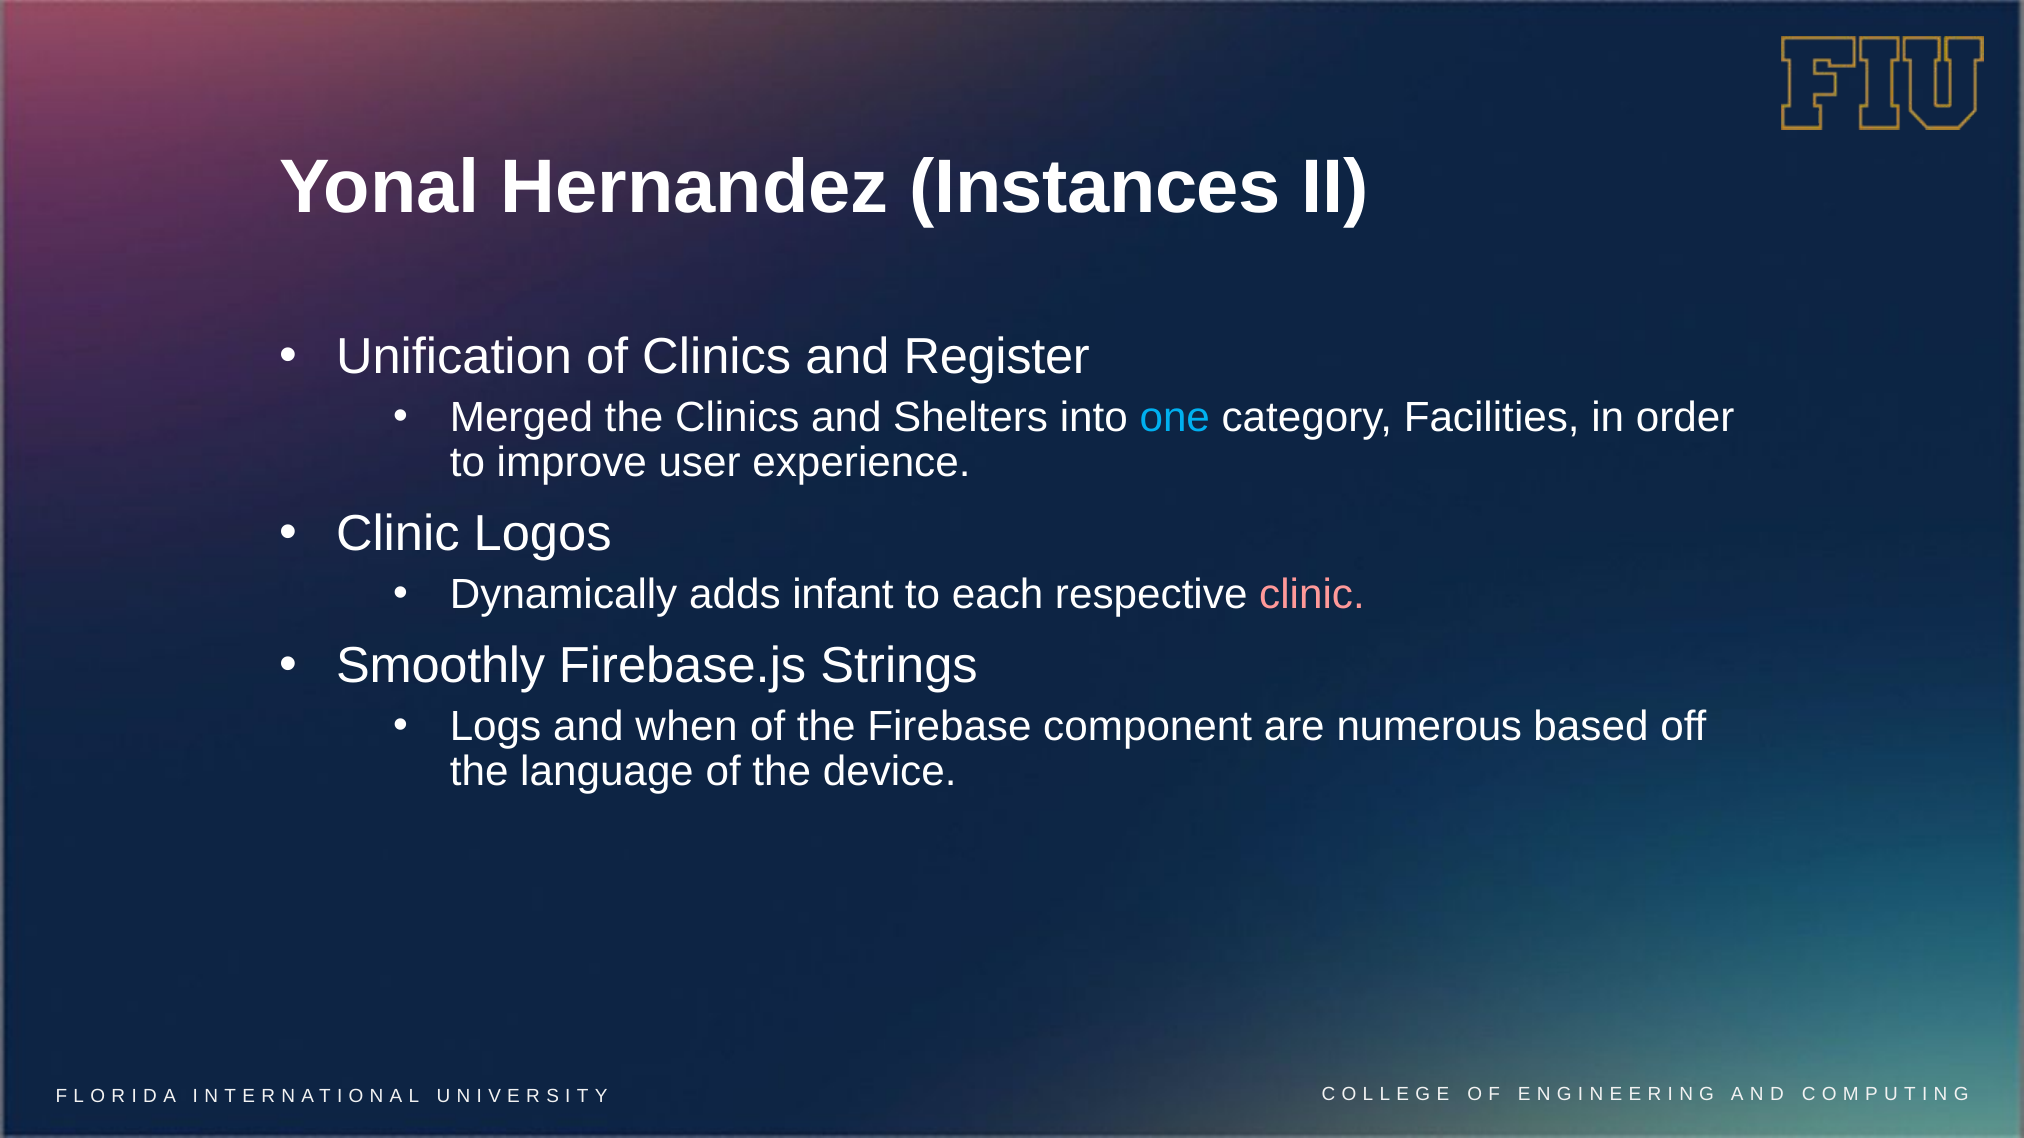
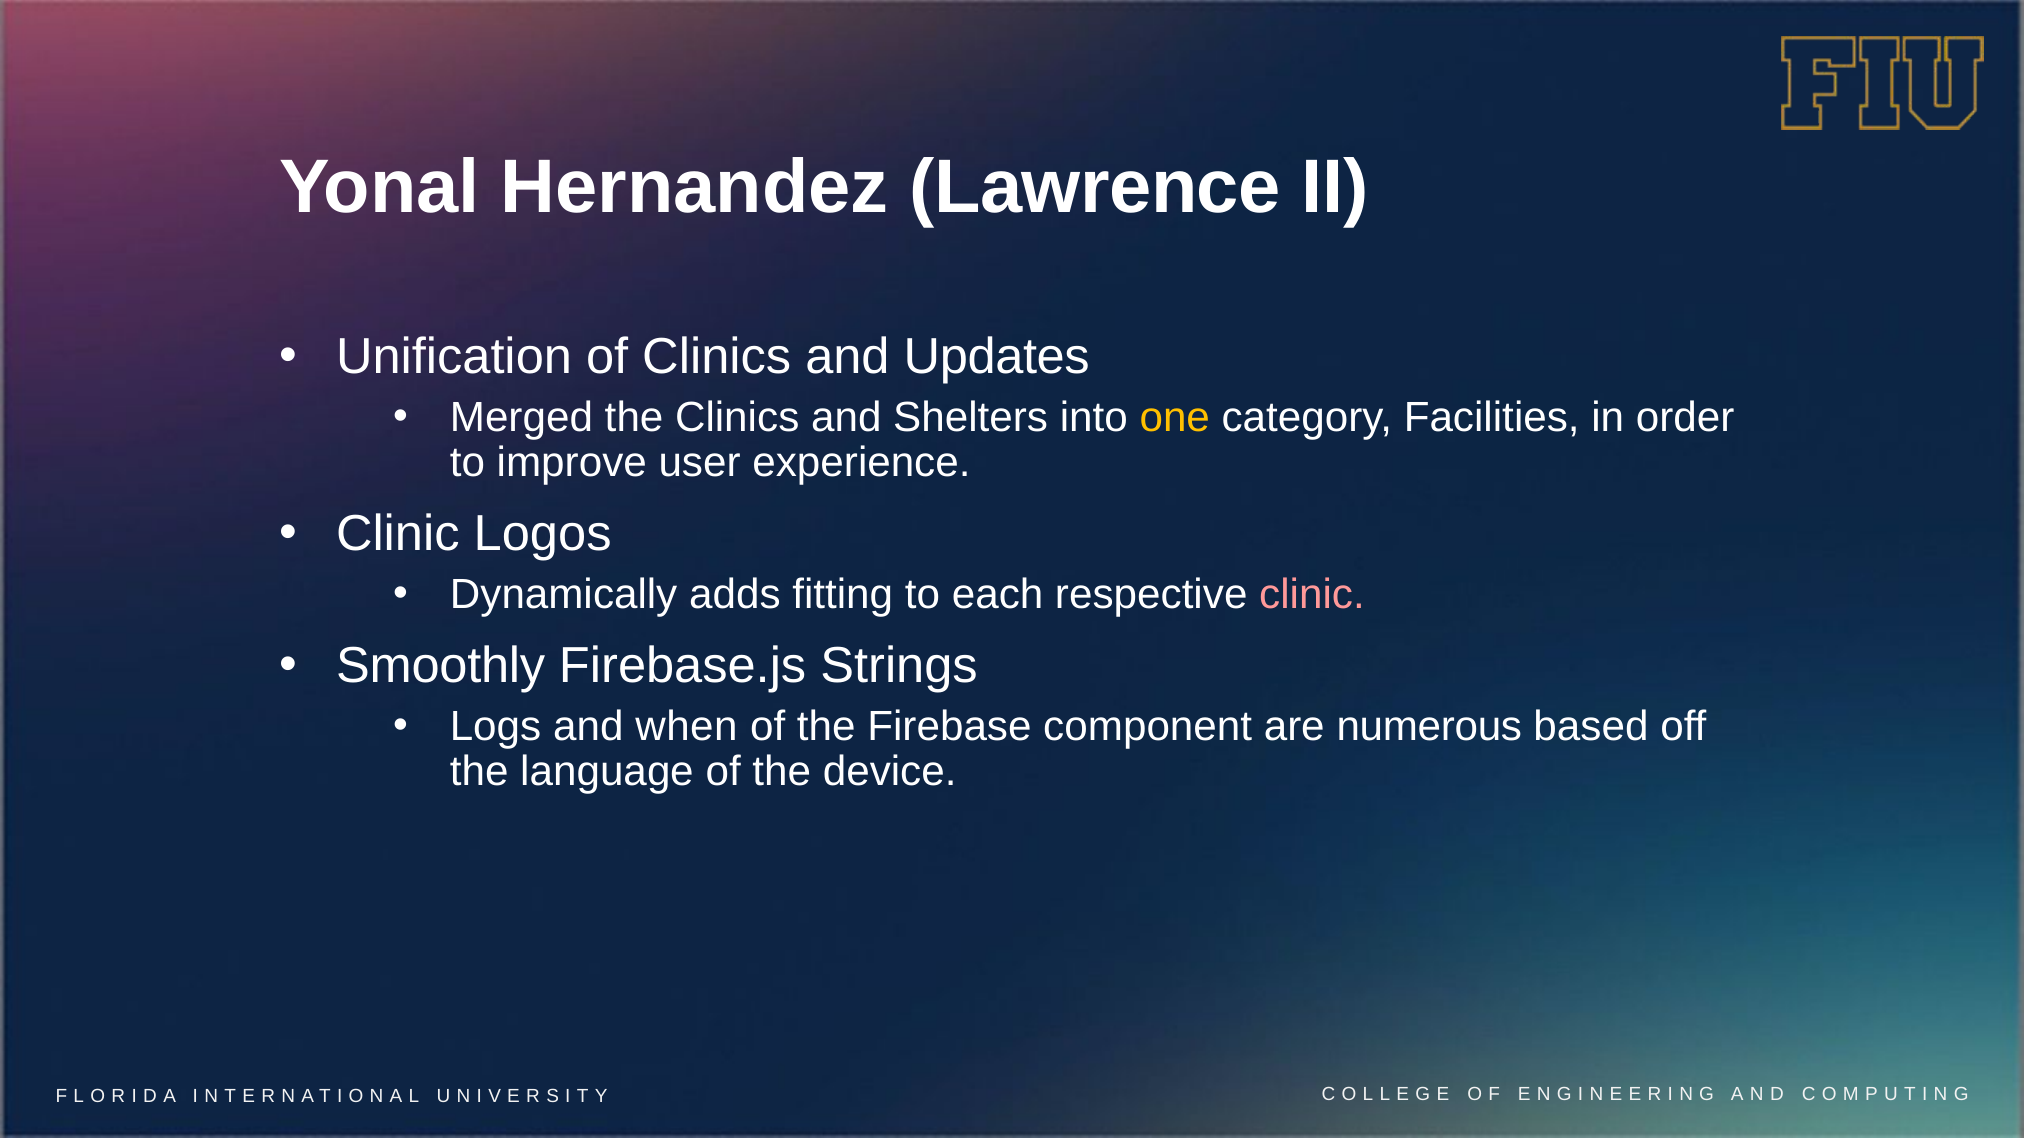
Instances: Instances -> Lawrence
Register: Register -> Updates
one colour: light blue -> yellow
infant: infant -> fitting
